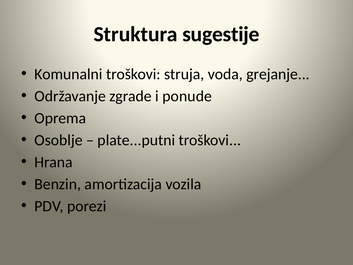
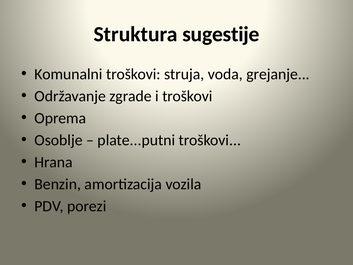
i ponude: ponude -> troškovi
